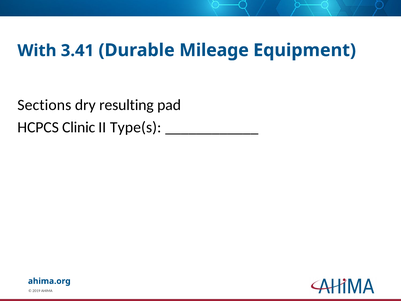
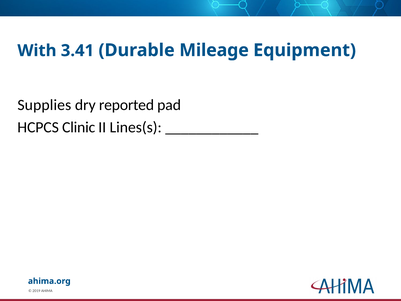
Sections: Sections -> Supplies
resulting: resulting -> reported
Type(s: Type(s -> Lines(s
